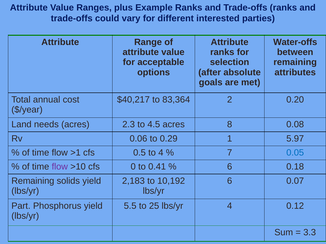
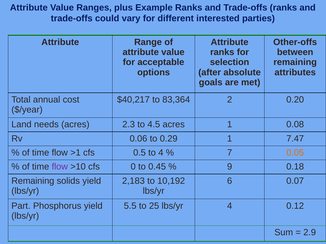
Water-offs: Water-offs -> Other-offs
acres 8: 8 -> 1
5.97: 5.97 -> 7.47
0.05 colour: blue -> orange
0.41: 0.41 -> 0.45
6 at (230, 167): 6 -> 9
3.3: 3.3 -> 2.9
